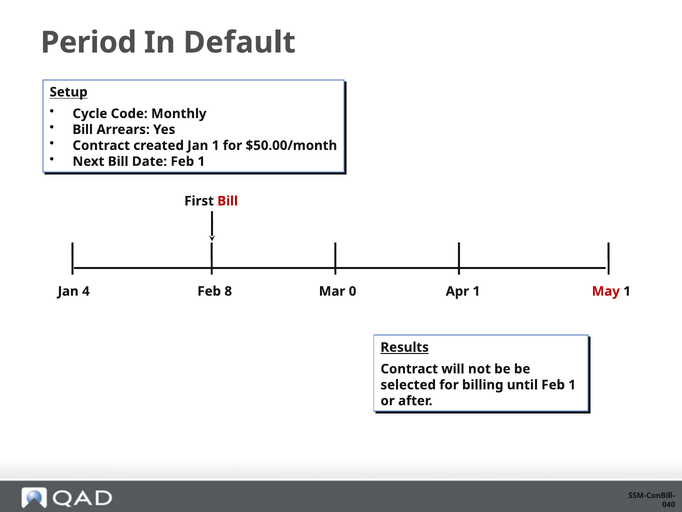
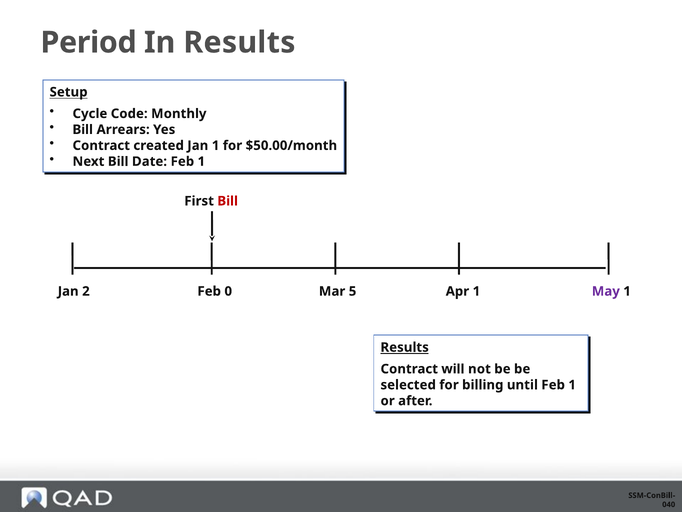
In Default: Default -> Results
4: 4 -> 2
8: 8 -> 0
0: 0 -> 5
May colour: red -> purple
